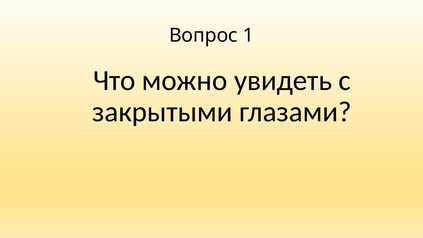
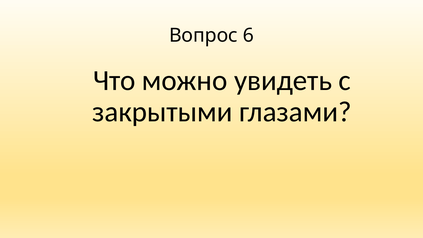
1: 1 -> 6
